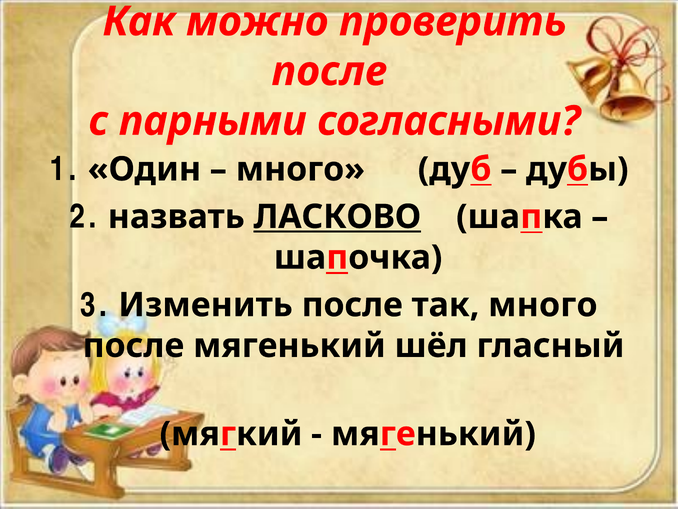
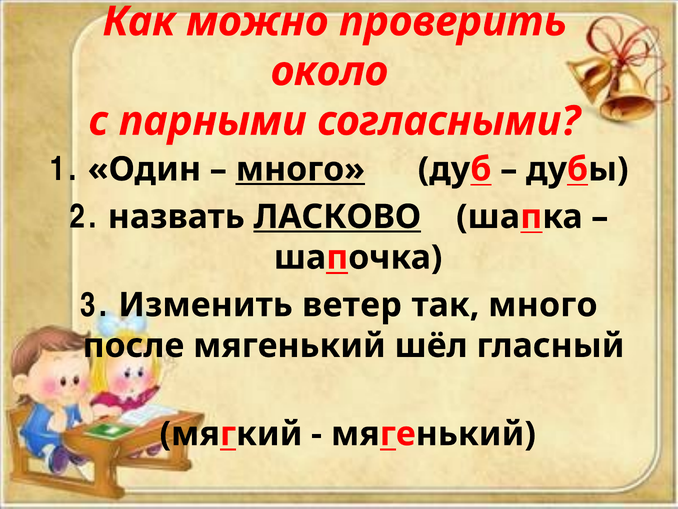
после at (329, 71): после -> около
много at (300, 169) underline: none -> present
Изменить после: после -> ветер
